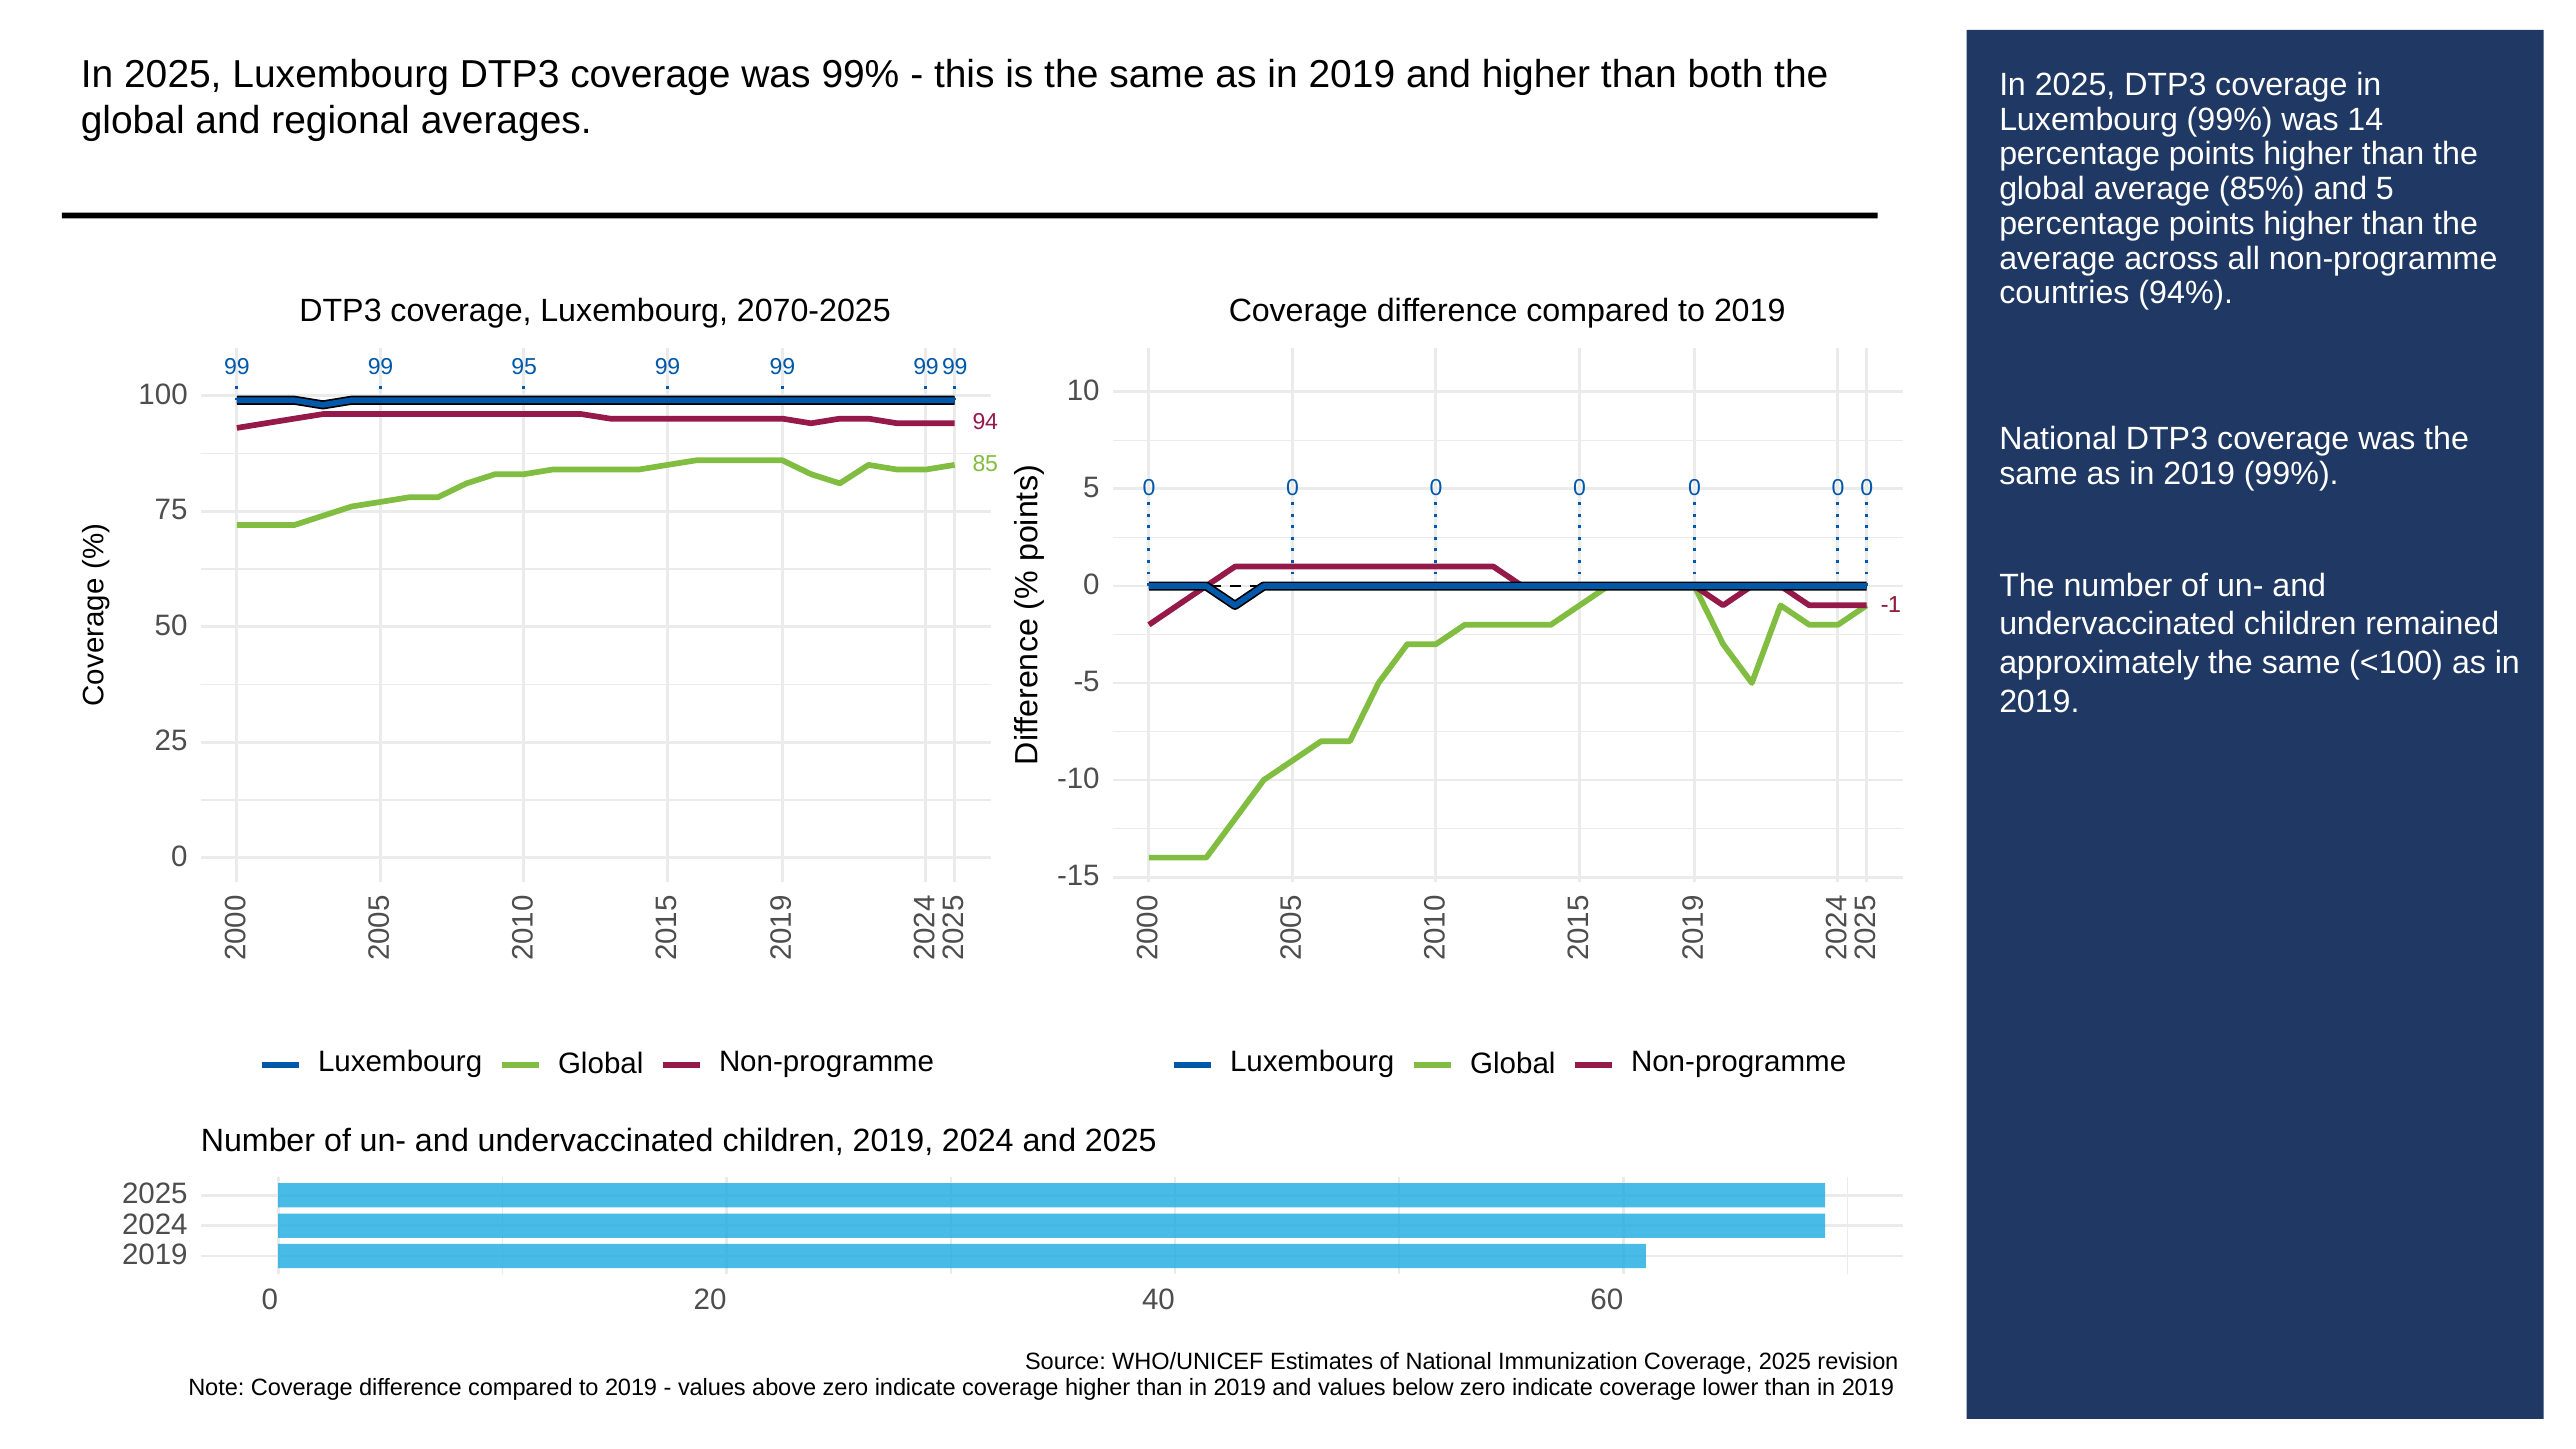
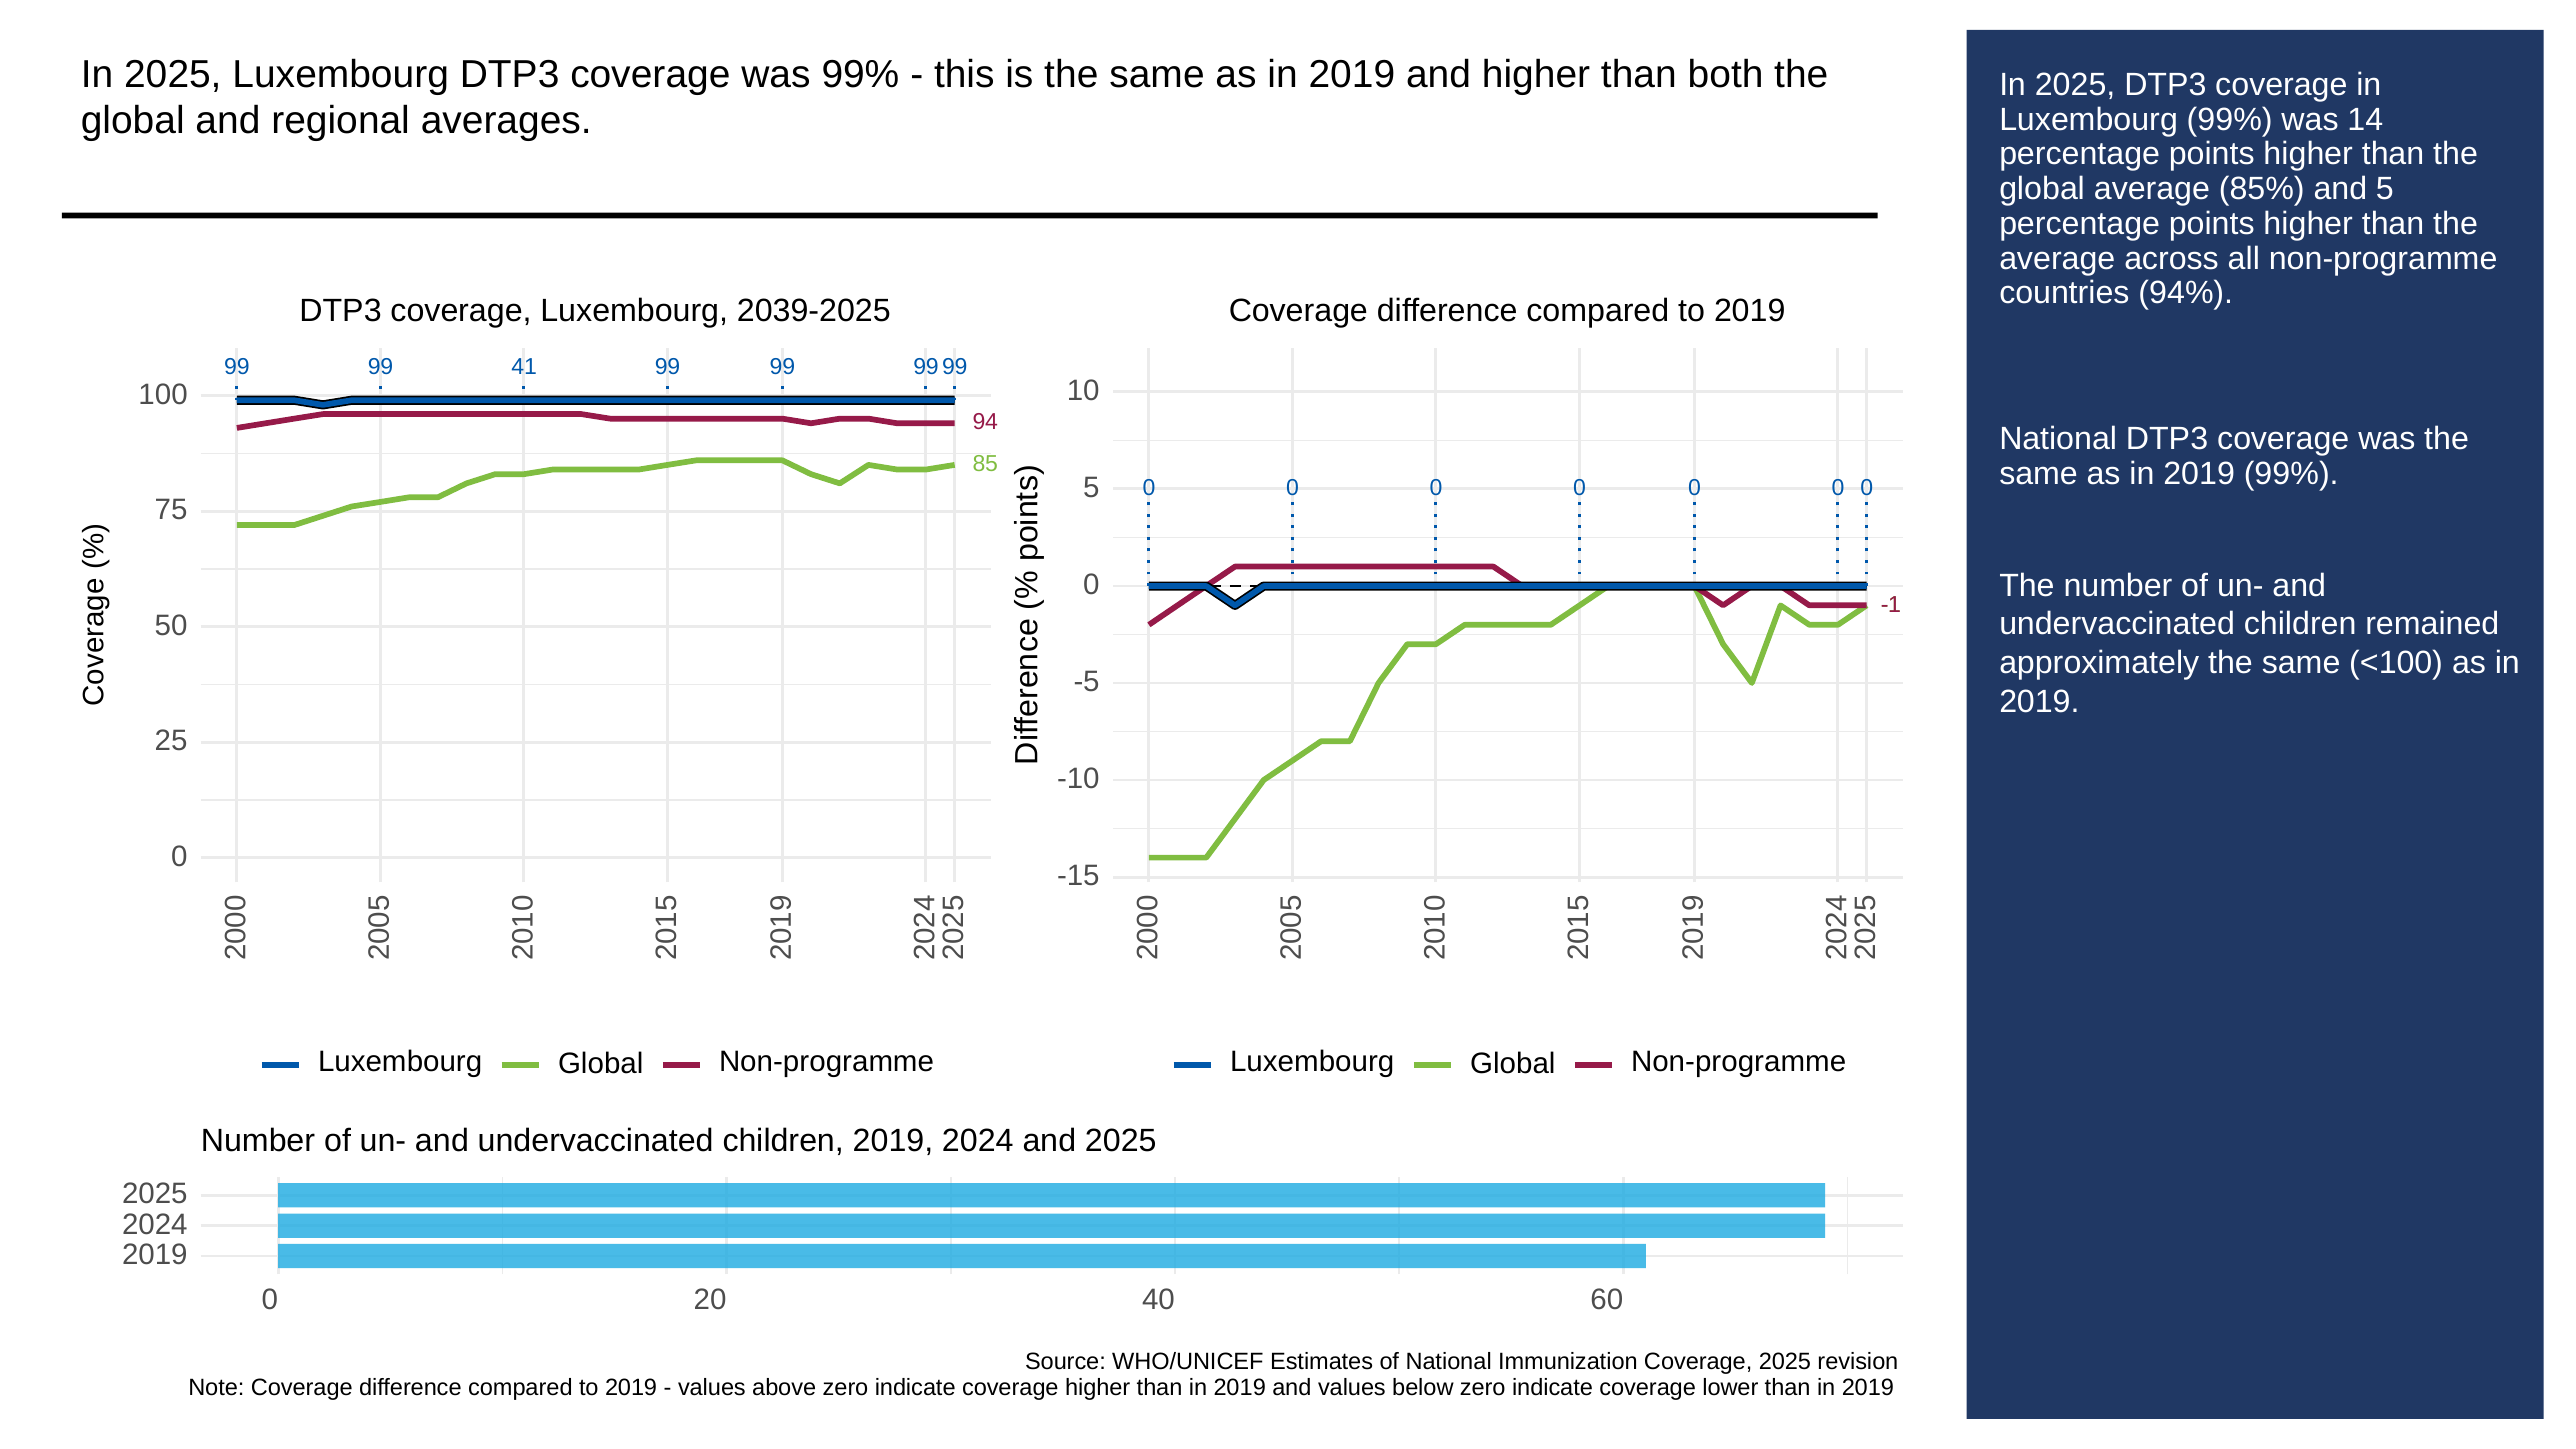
2070-2025: 2070-2025 -> 2039-2025
95: 95 -> 41
